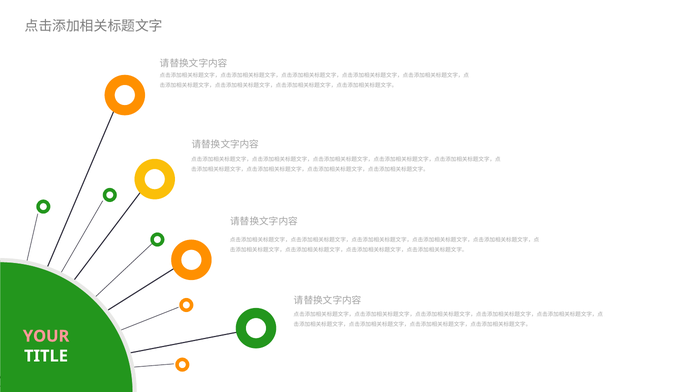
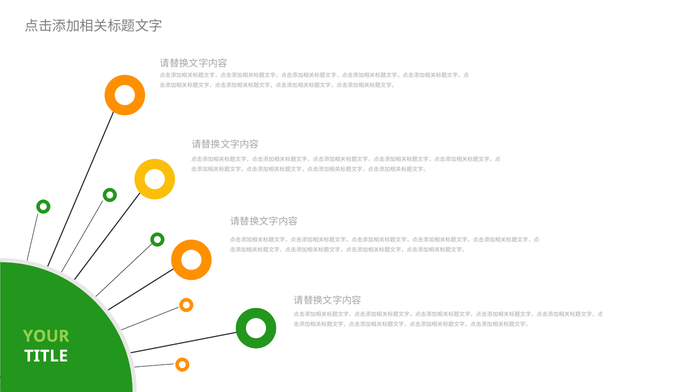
YOUR colour: pink -> light green
